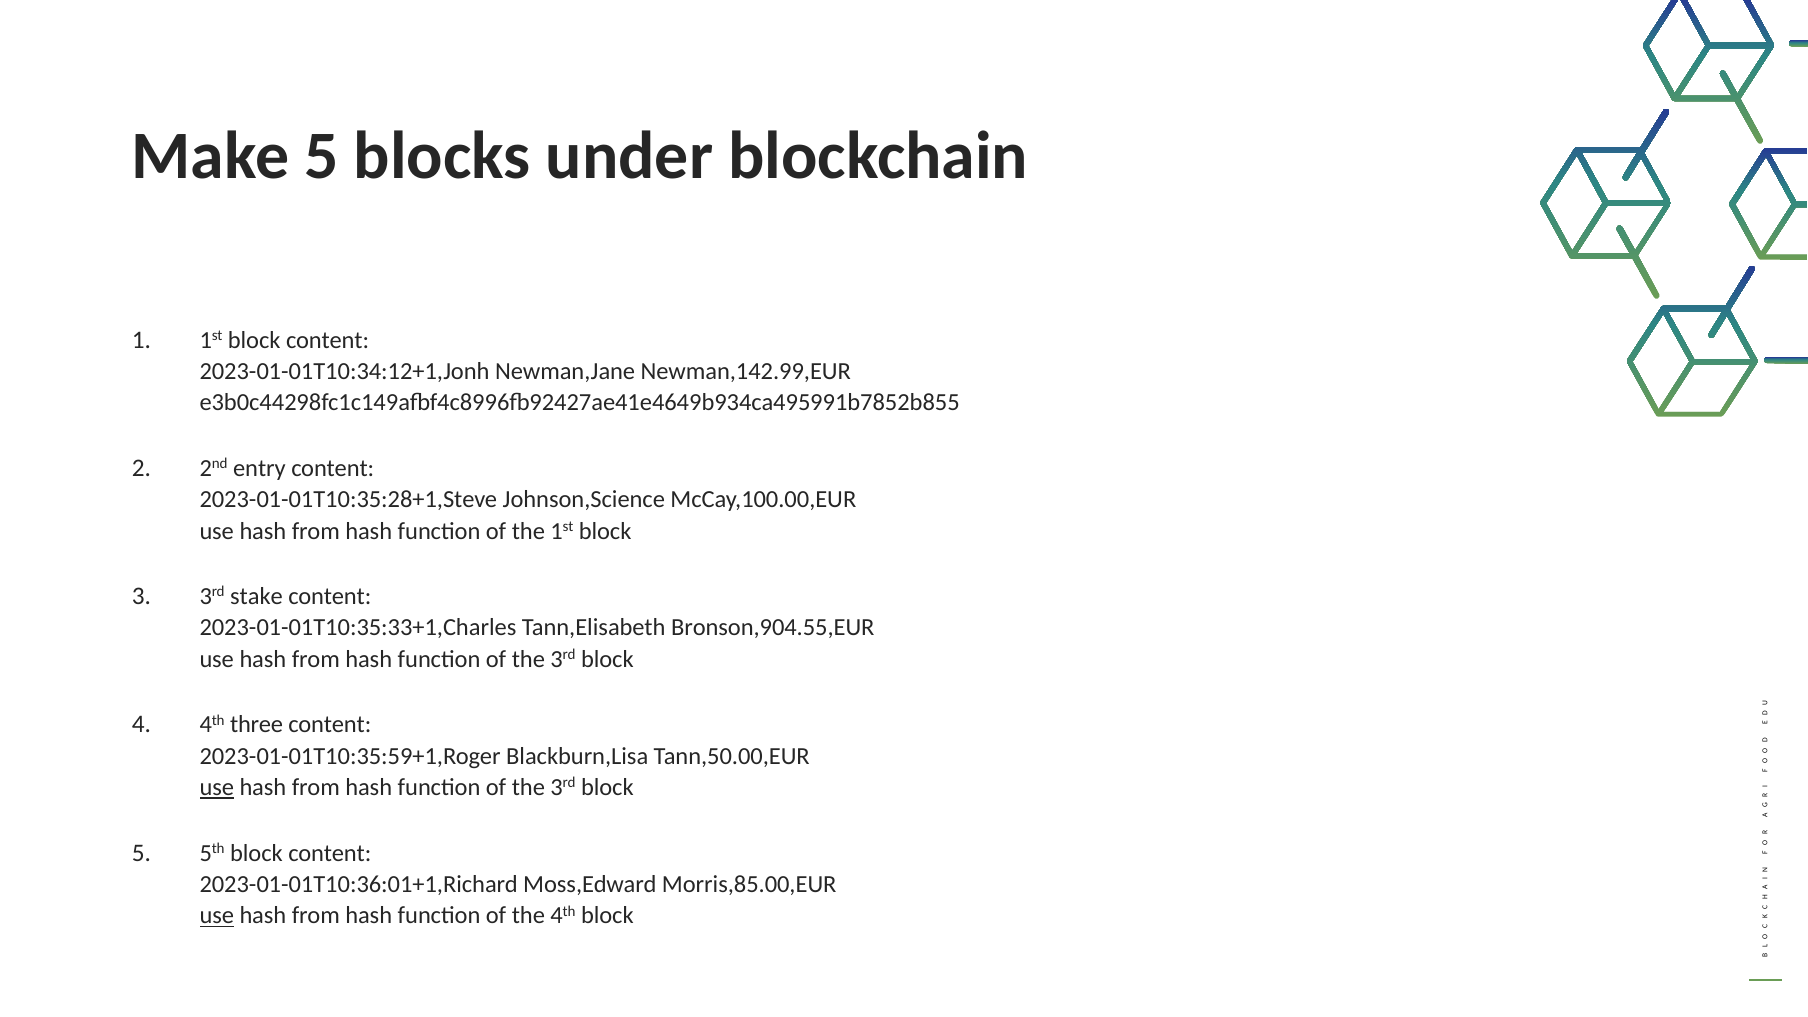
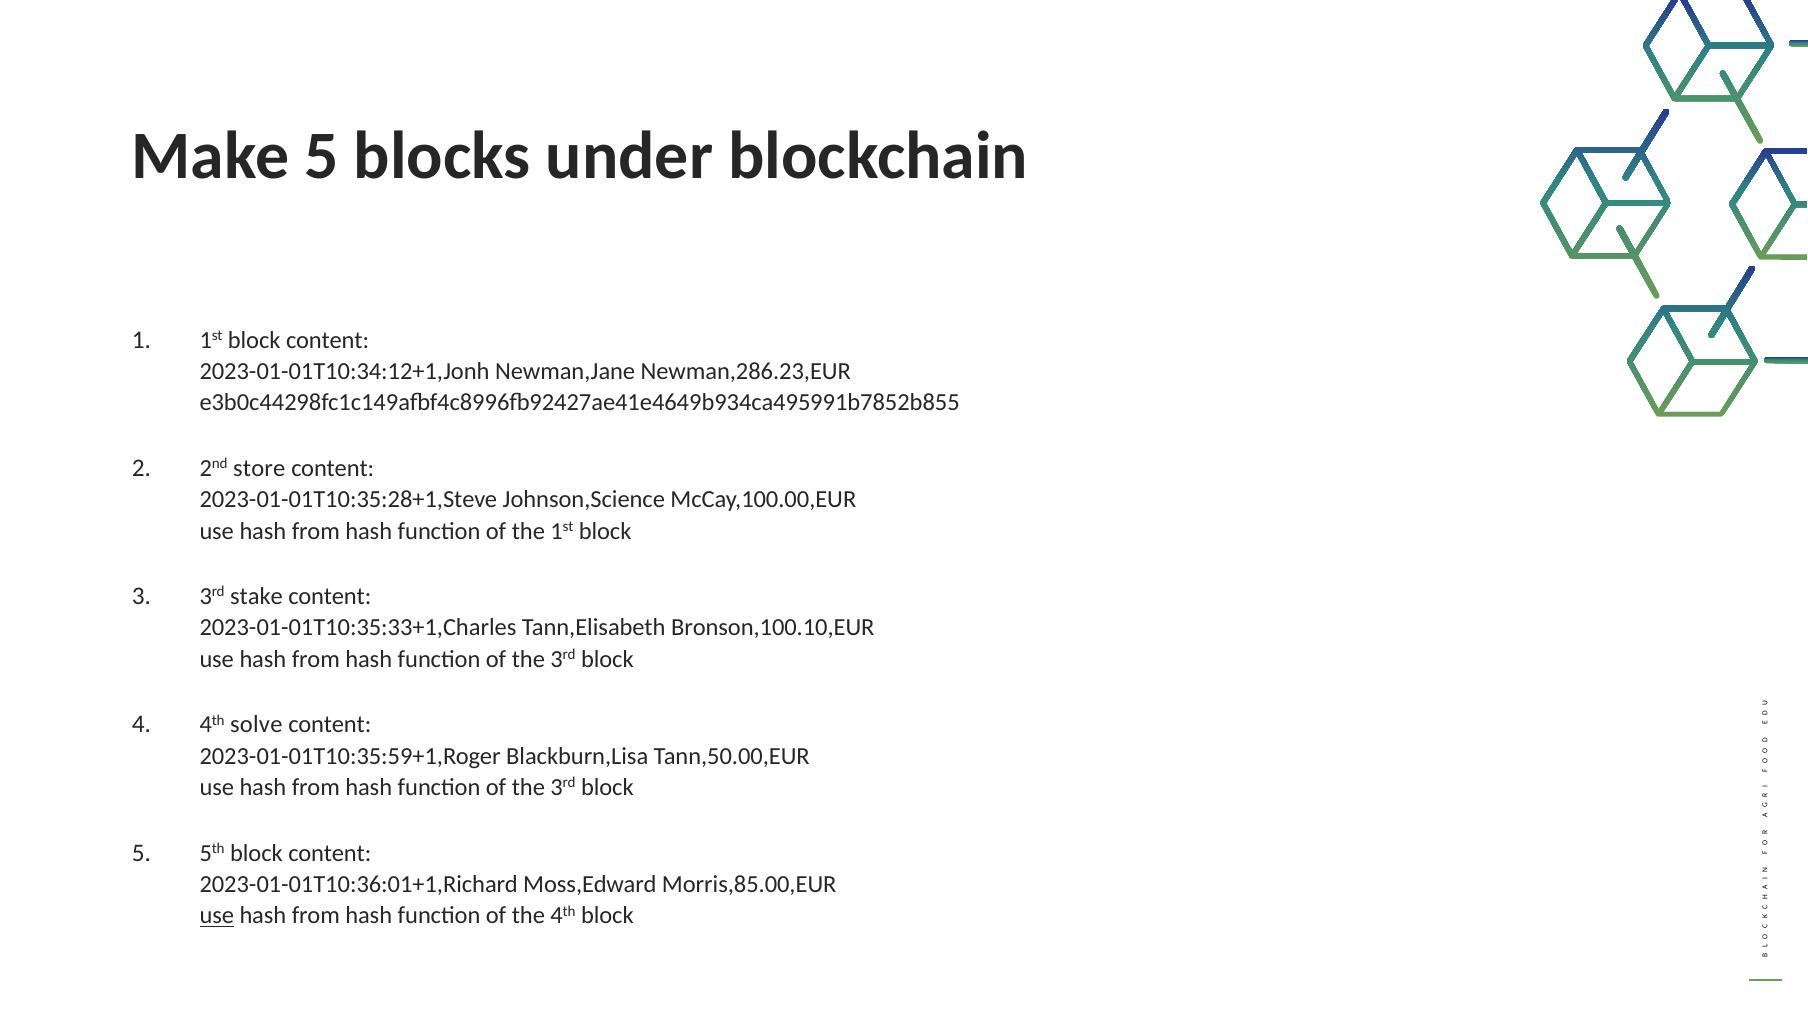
Newman,142.99,EUR: Newman,142.99,EUR -> Newman,286.23,EUR
entry: entry -> store
Bronson,904.55,EUR: Bronson,904.55,EUR -> Bronson,100.10,EUR
three: three -> solve
use at (217, 788) underline: present -> none
